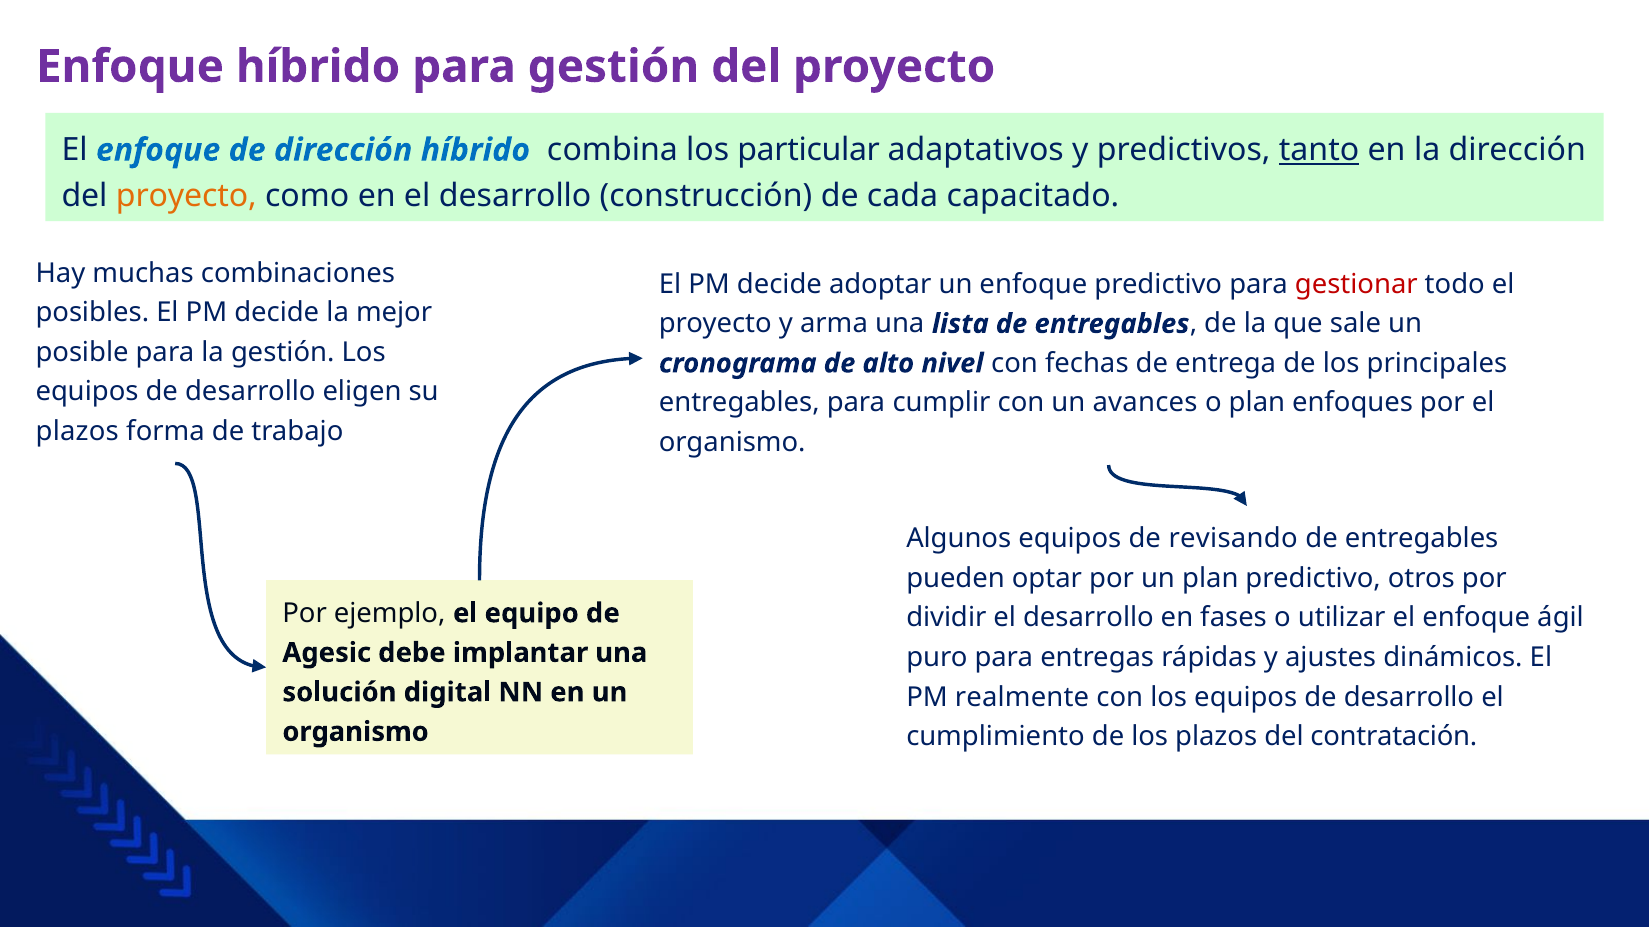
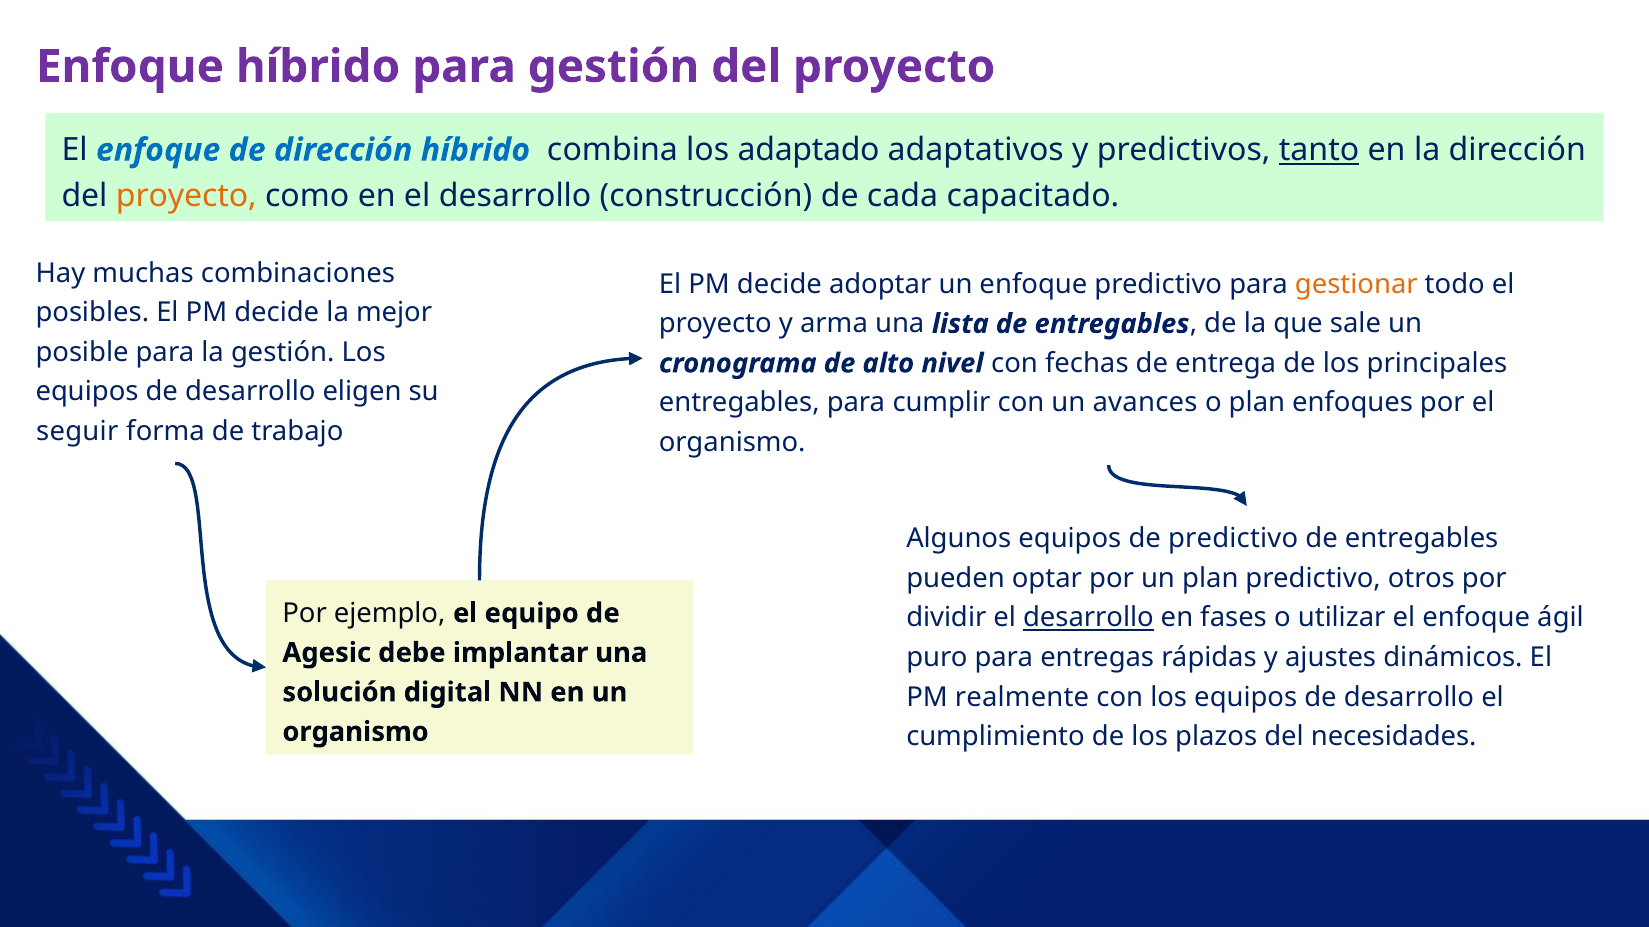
particular: particular -> adaptado
gestionar colour: red -> orange
plazos at (77, 432): plazos -> seguir
de revisando: revisando -> predictivo
desarrollo at (1088, 618) underline: none -> present
contratación: contratación -> necesidades
